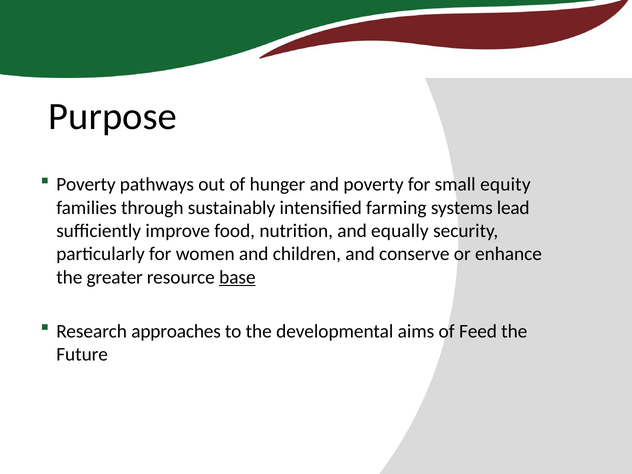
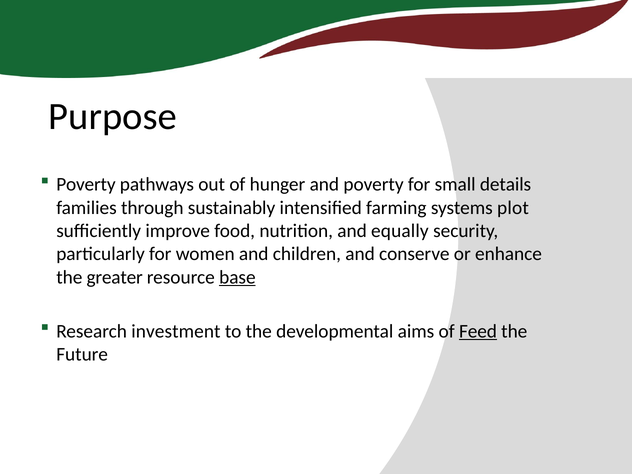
equity: equity -> details
lead: lead -> plot
approaches: approaches -> investment
Feed underline: none -> present
